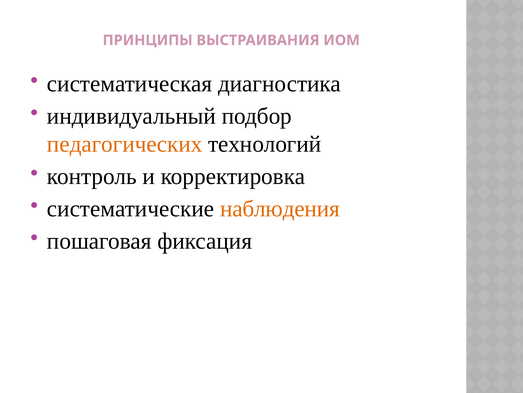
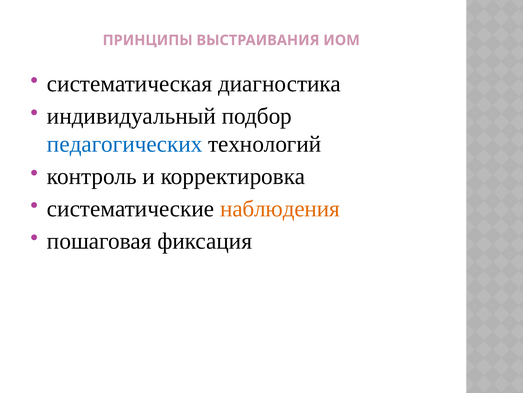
педагогических colour: orange -> blue
